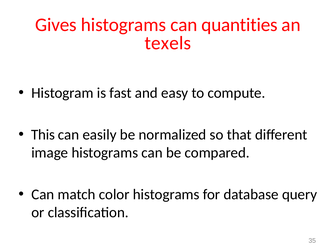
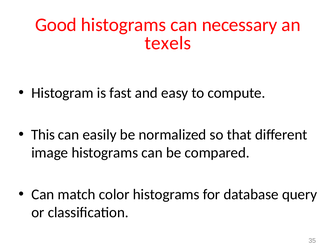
Gives: Gives -> Good
quantities: quantities -> necessary
